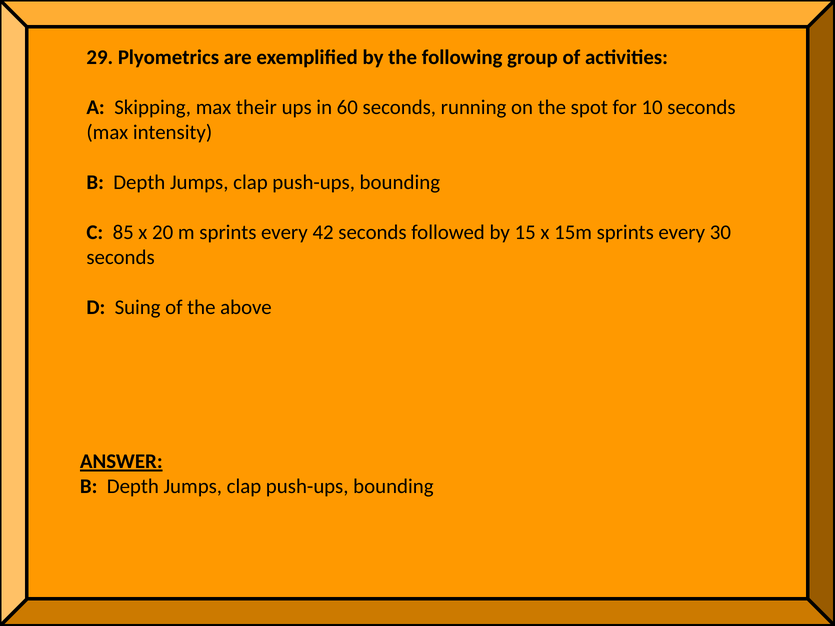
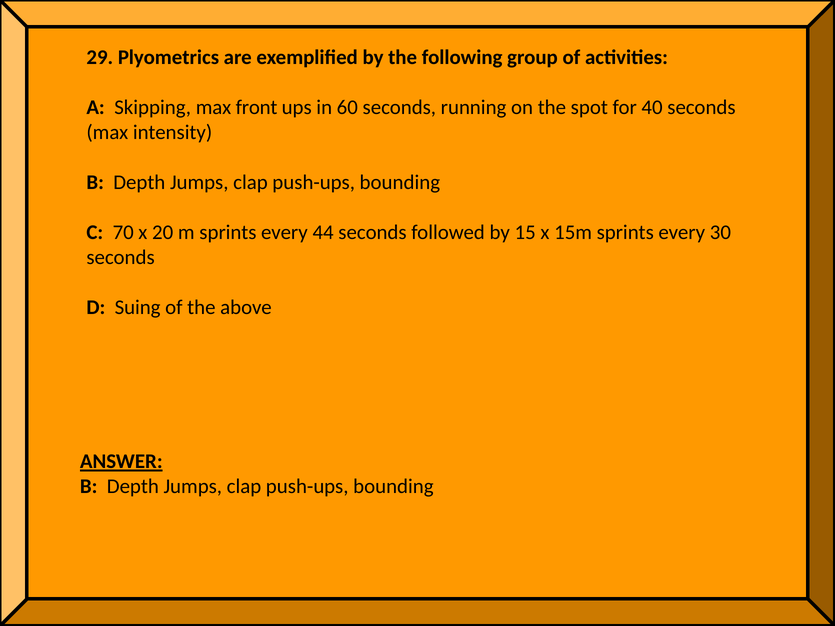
their: their -> front
10: 10 -> 40
85: 85 -> 70
42: 42 -> 44
